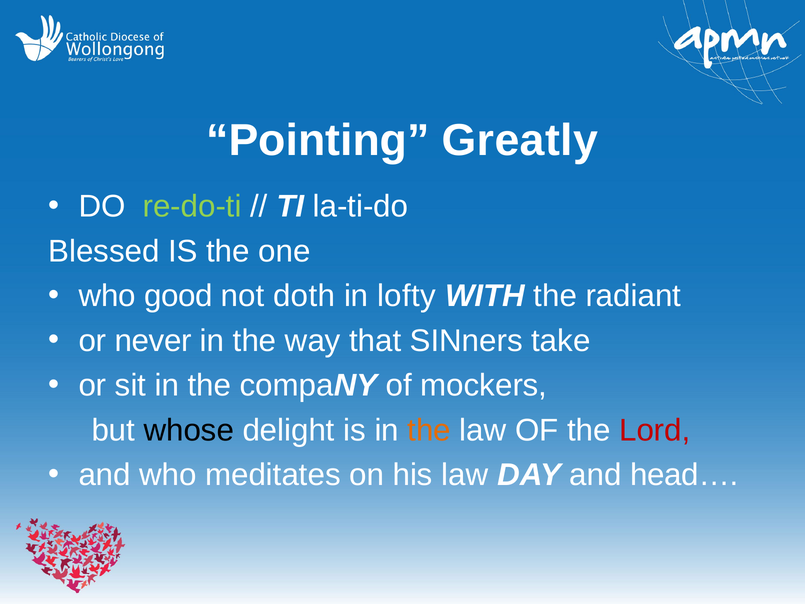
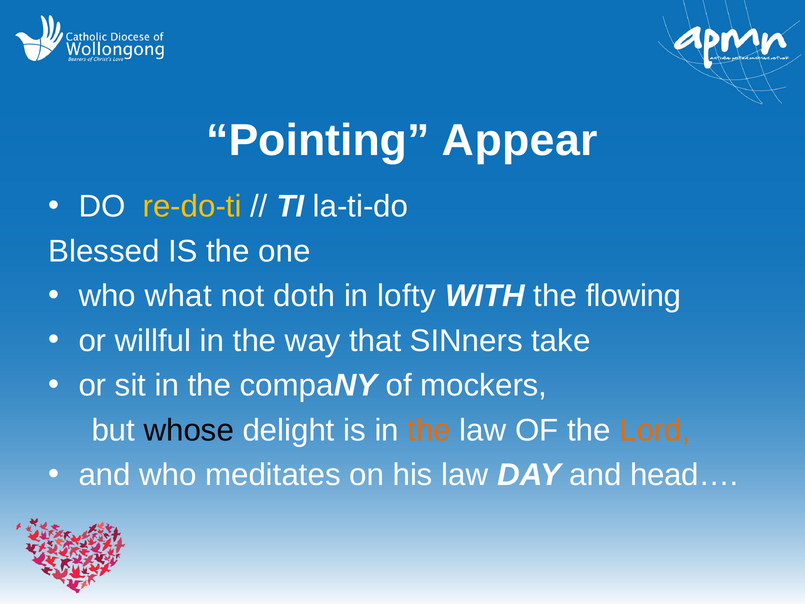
Greatly: Greatly -> Appear
re-do-ti colour: light green -> yellow
good: good -> what
radiant: radiant -> flowing
never: never -> willful
Lord colour: red -> orange
